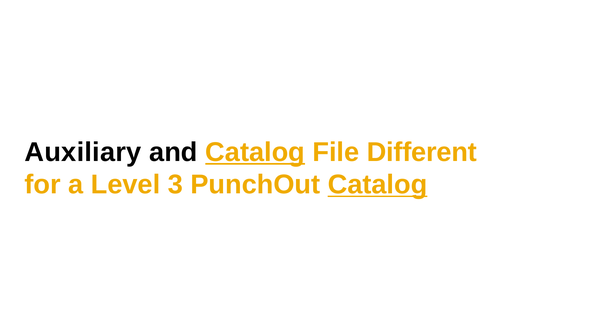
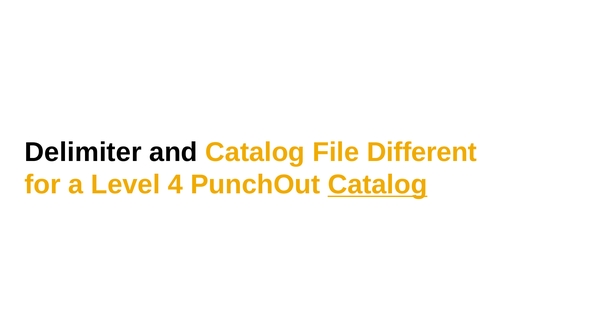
Auxiliary: Auxiliary -> Delimiter
Catalog at (255, 152) underline: present -> none
3: 3 -> 4
